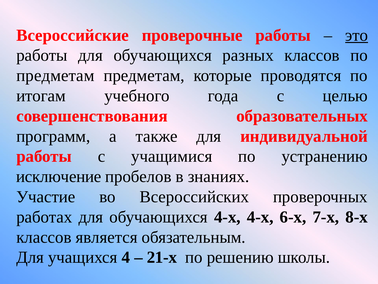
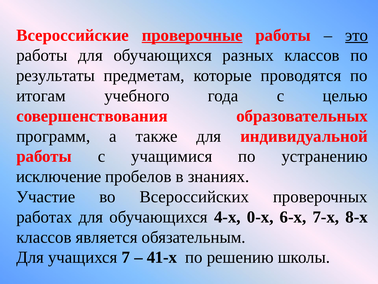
проверочные underline: none -> present
предметам at (55, 75): предметам -> результаты
4-х 4-х: 4-х -> 0-х
4: 4 -> 7
21-х: 21-х -> 41-х
